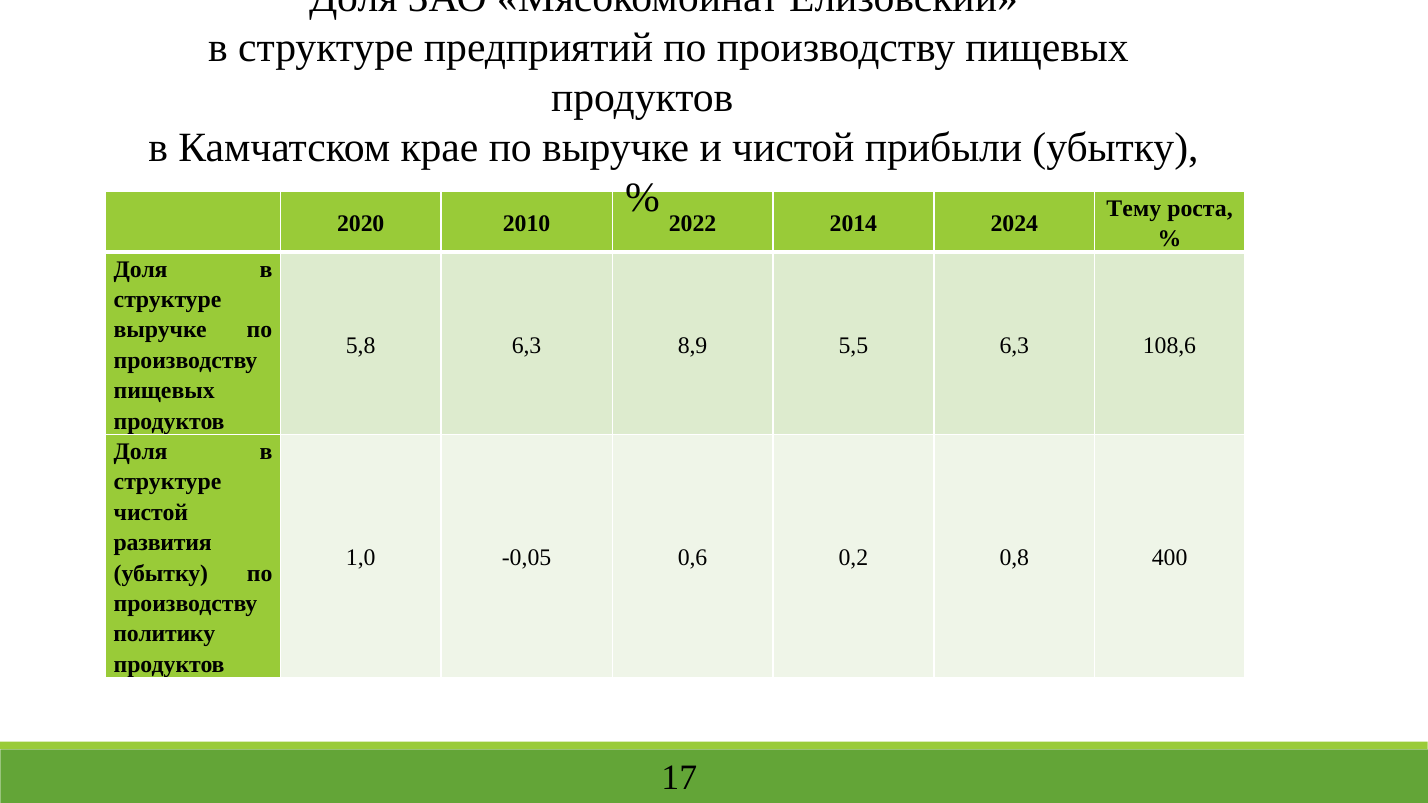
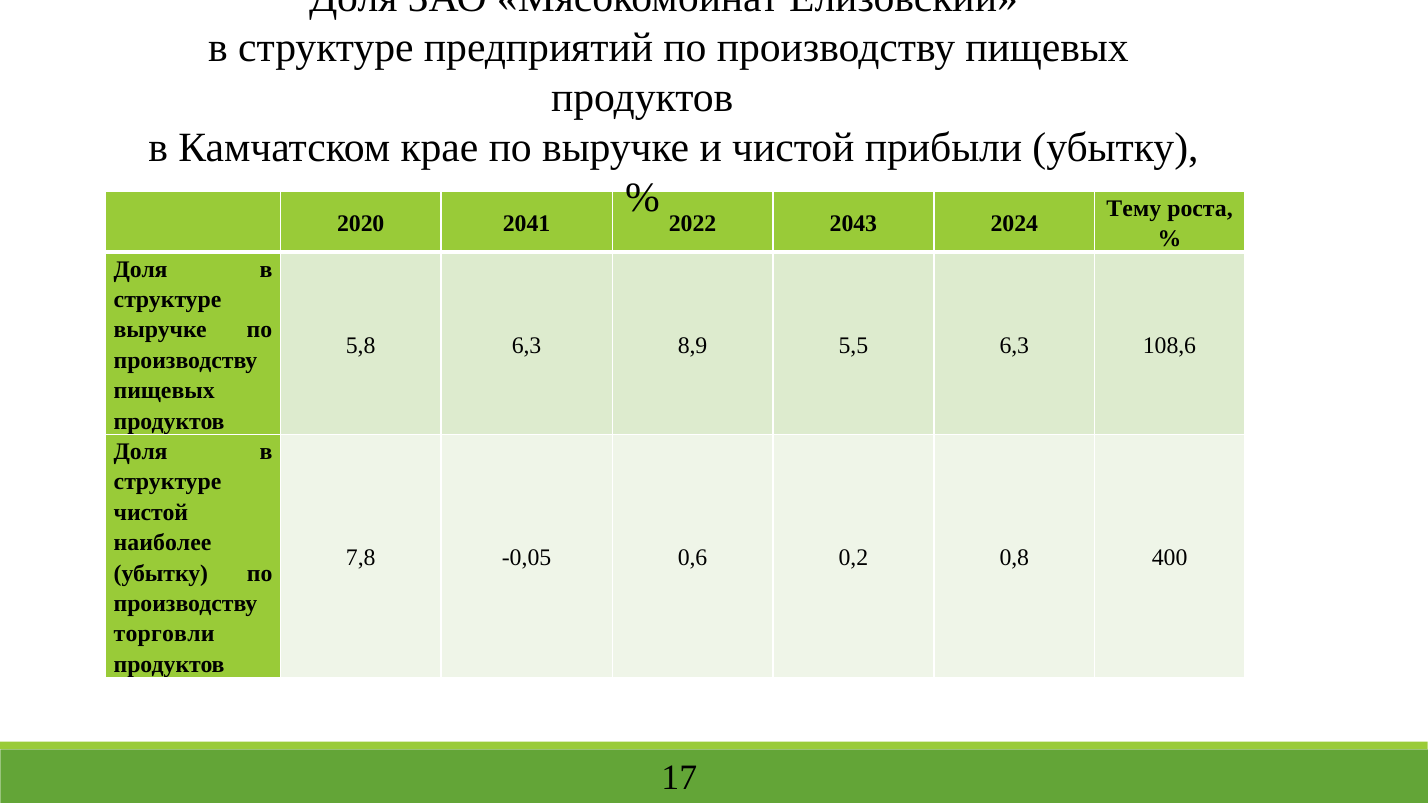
2010: 2010 -> 2041
2014: 2014 -> 2043
развития: развития -> наиболее
1,0: 1,0 -> 7,8
политику: политику -> торговли
